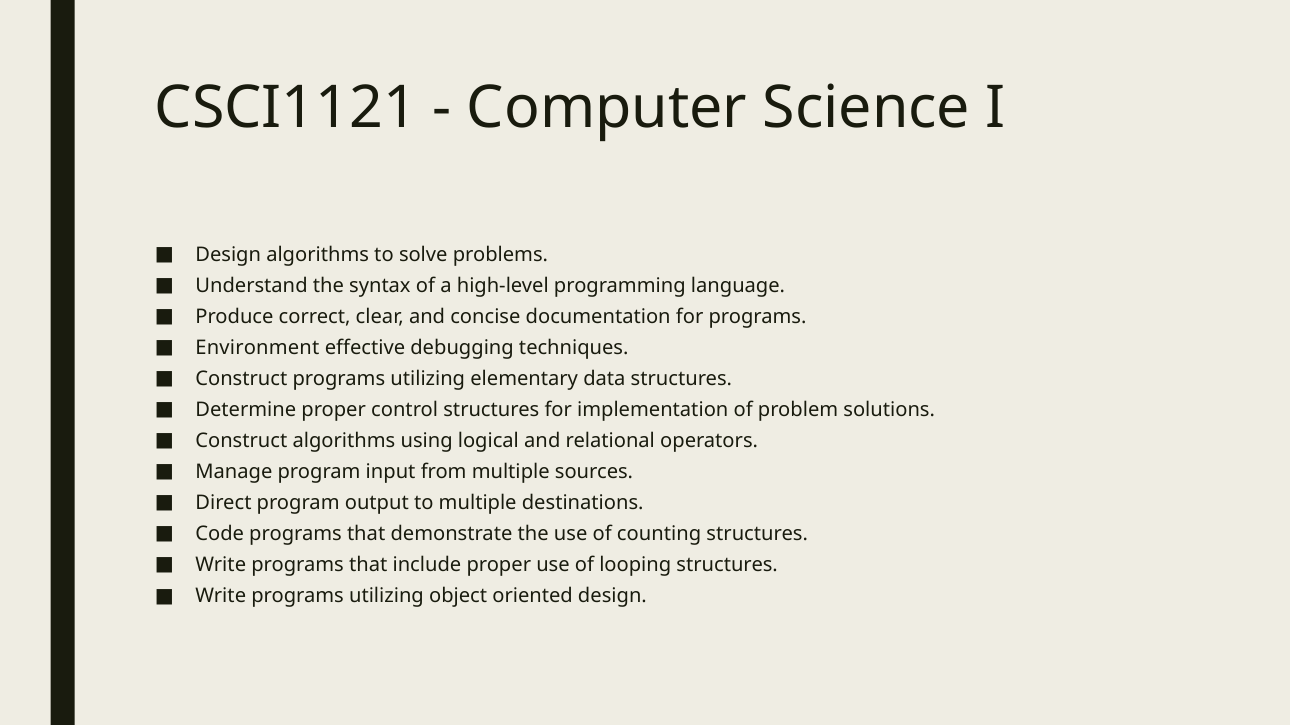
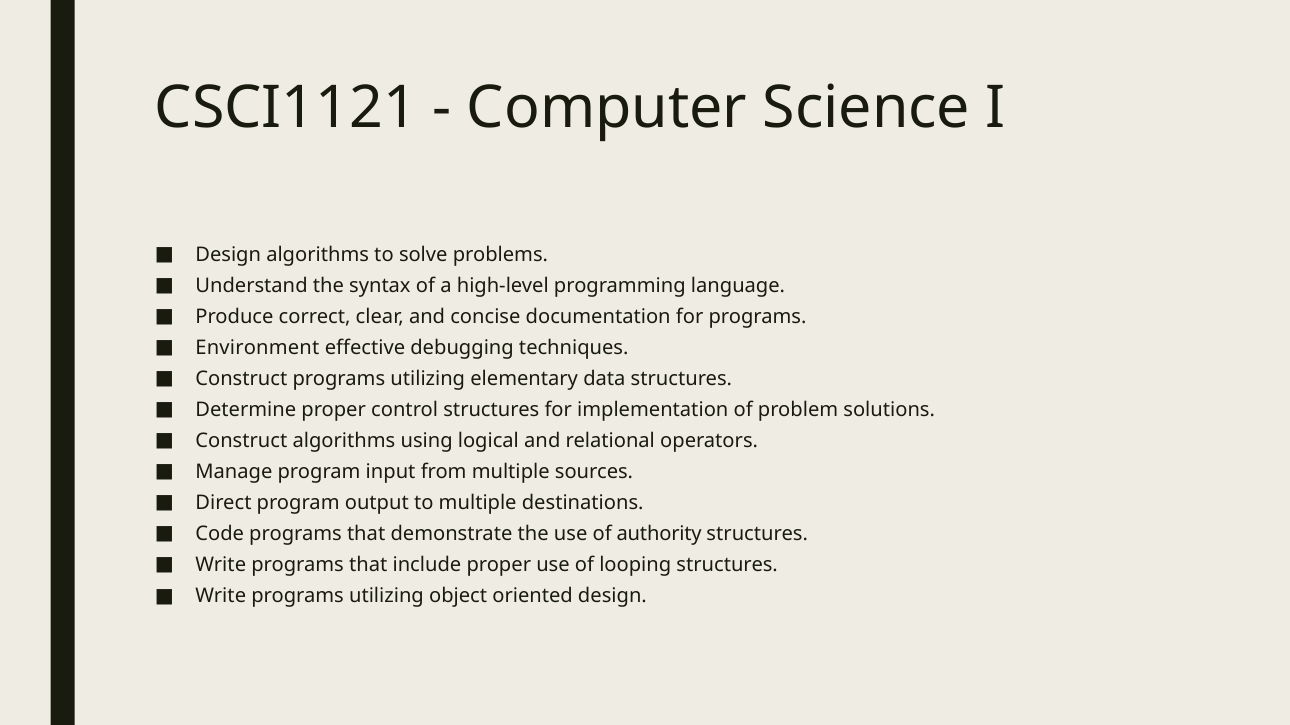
counting: counting -> authority
